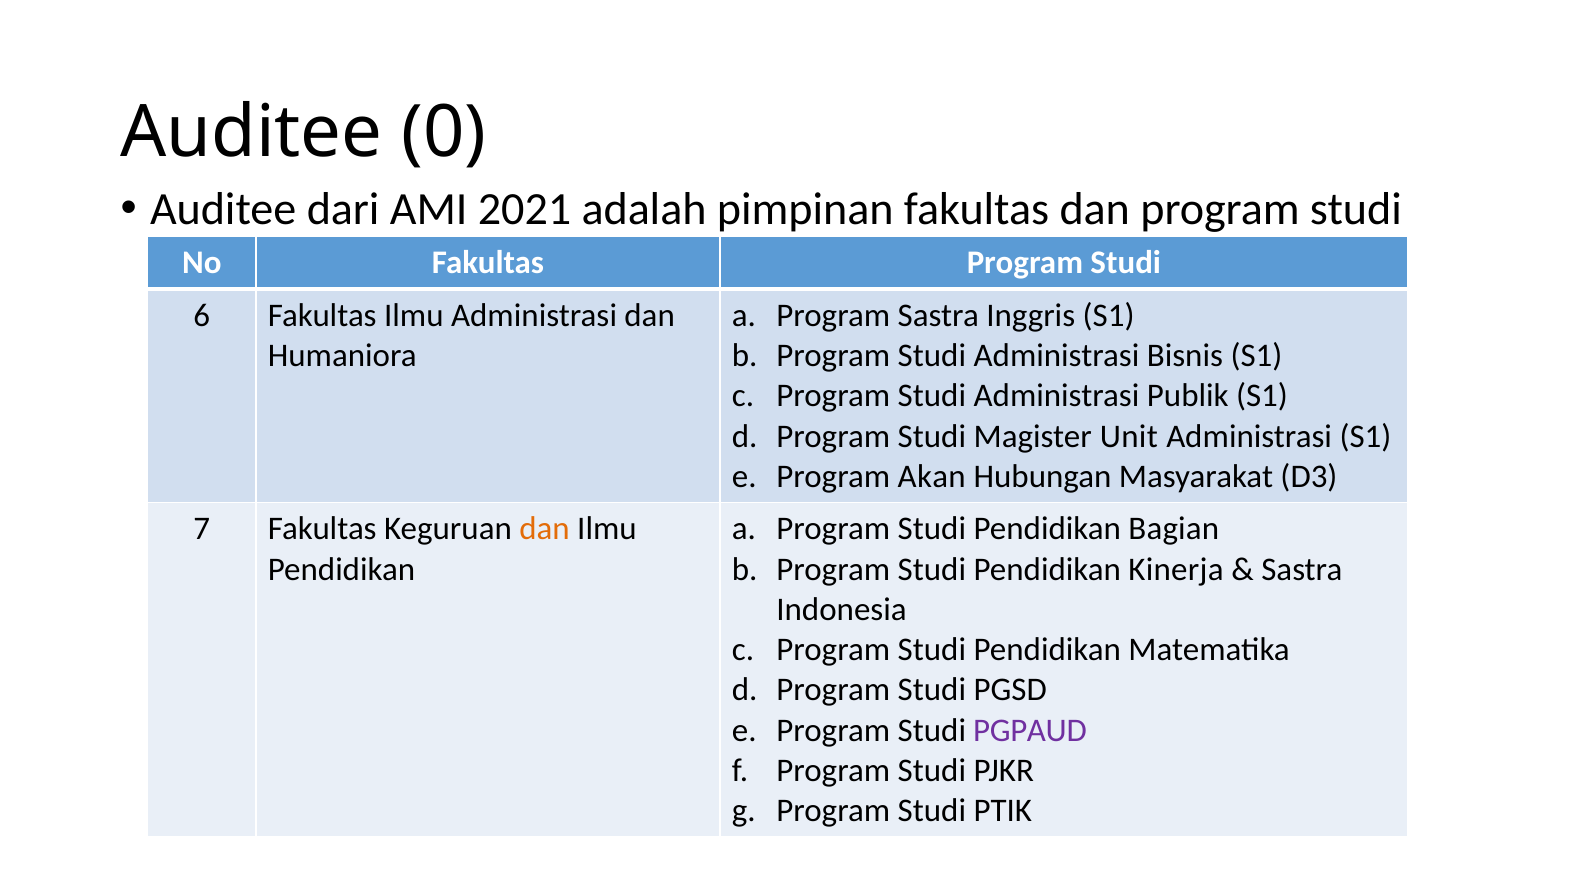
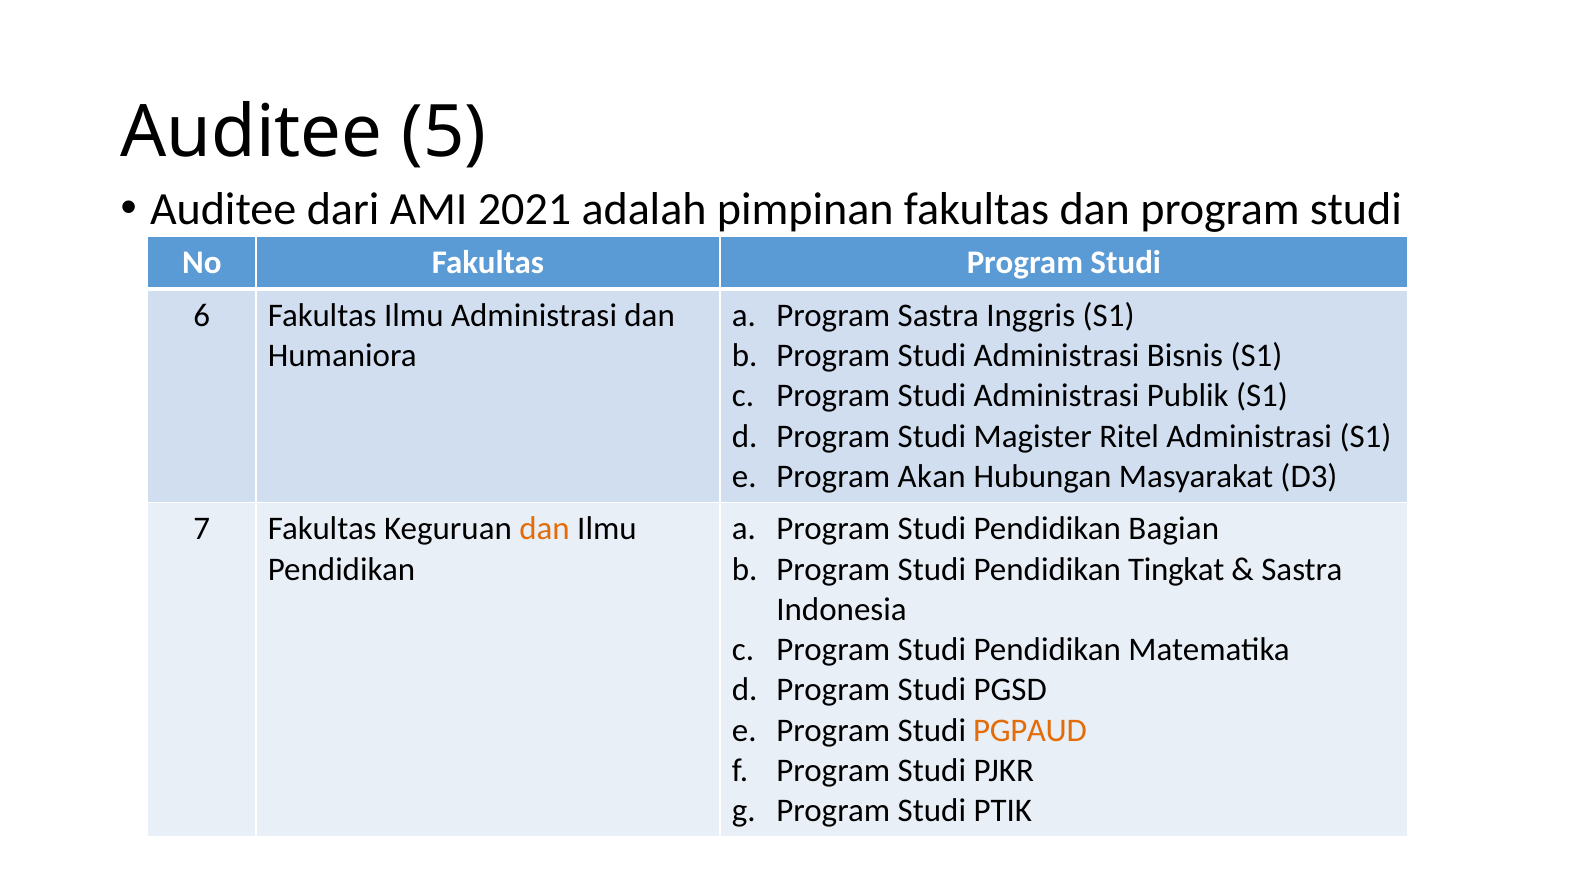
0: 0 -> 5
Unit: Unit -> Ritel
Kinerja: Kinerja -> Tingkat
PGPAUD colour: purple -> orange
